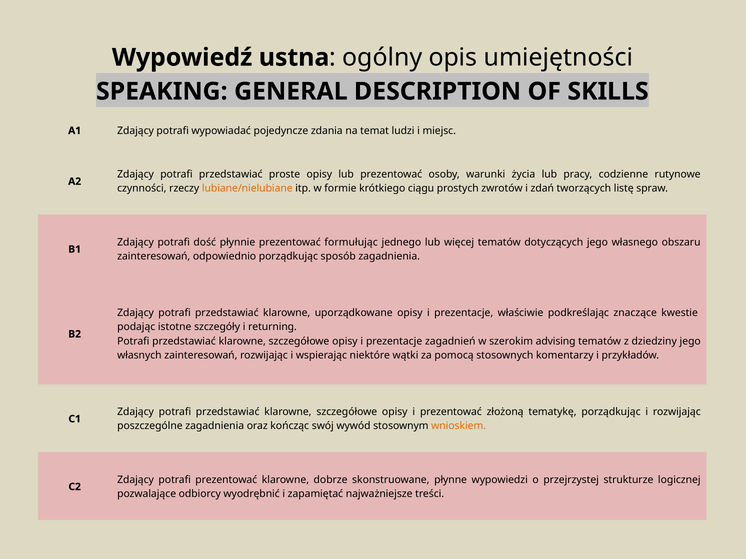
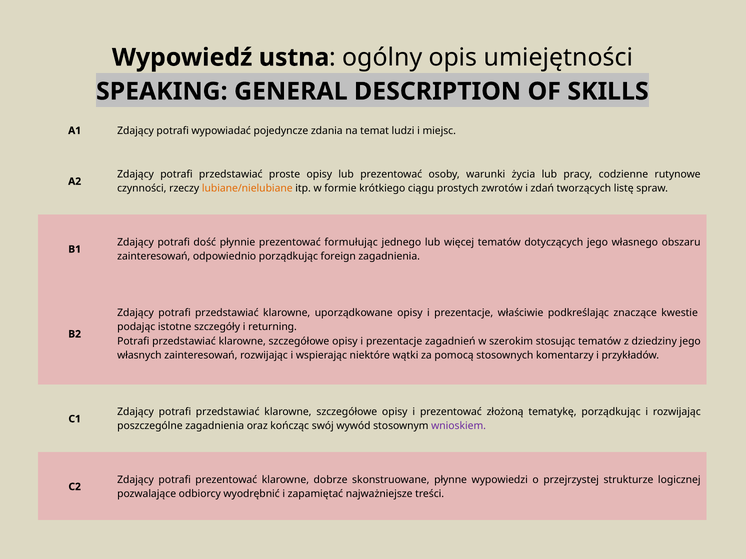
sposób: sposób -> foreign
advising: advising -> stosując
wnioskiem colour: orange -> purple
